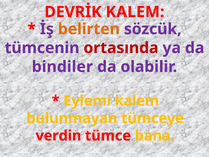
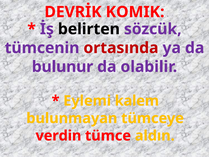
DEVRİK KALEM: KALEM -> KOMIK
belirten colour: orange -> black
bindiler: bindiler -> bulunur
bana: bana -> aldın
